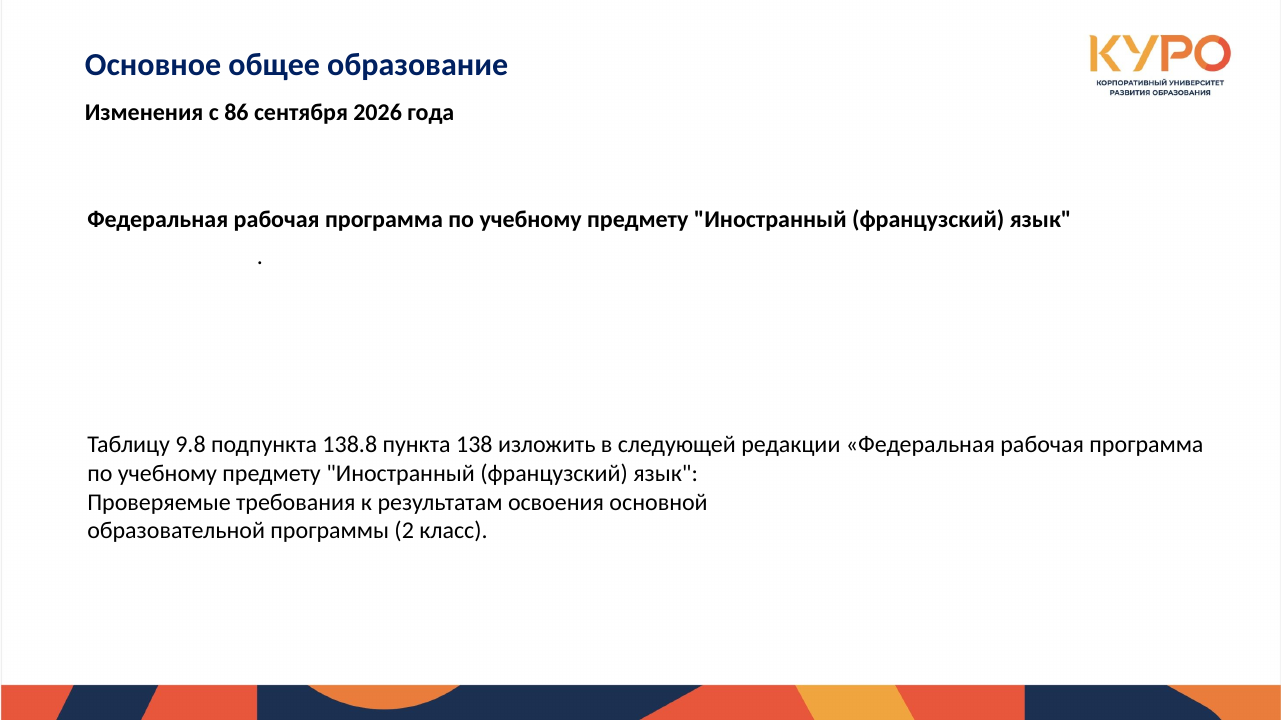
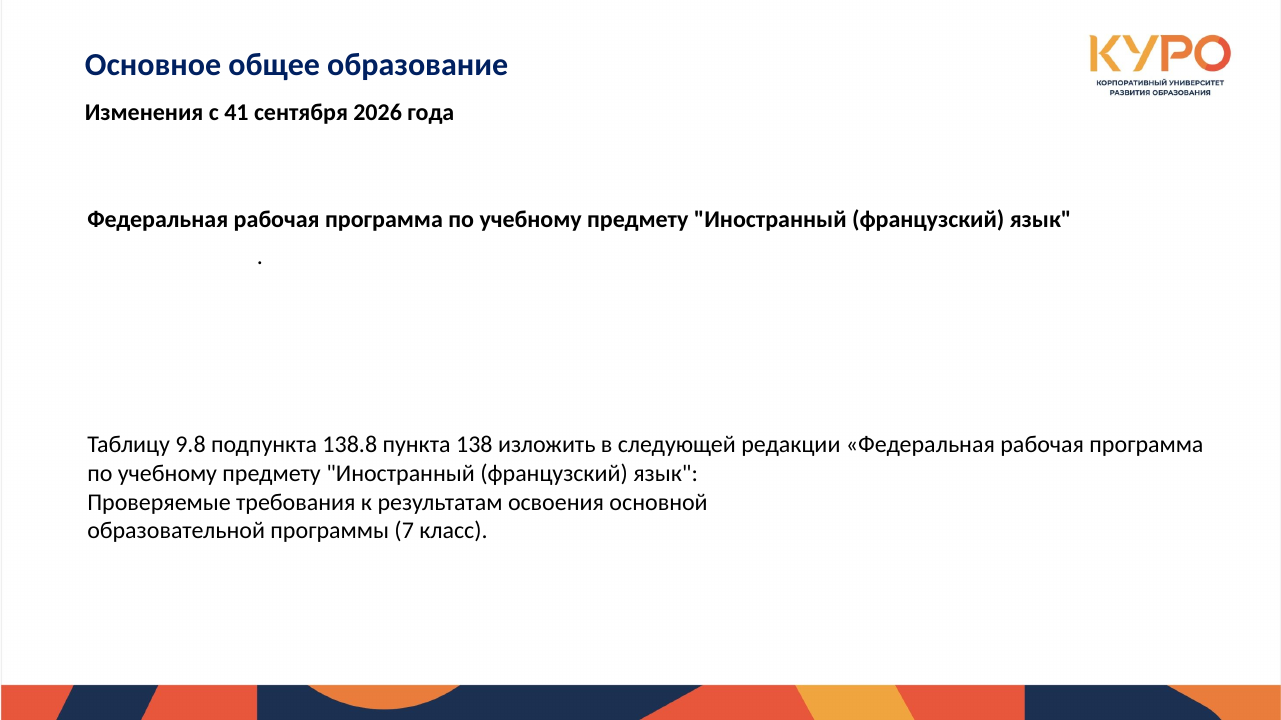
86: 86 -> 41
2: 2 -> 7
